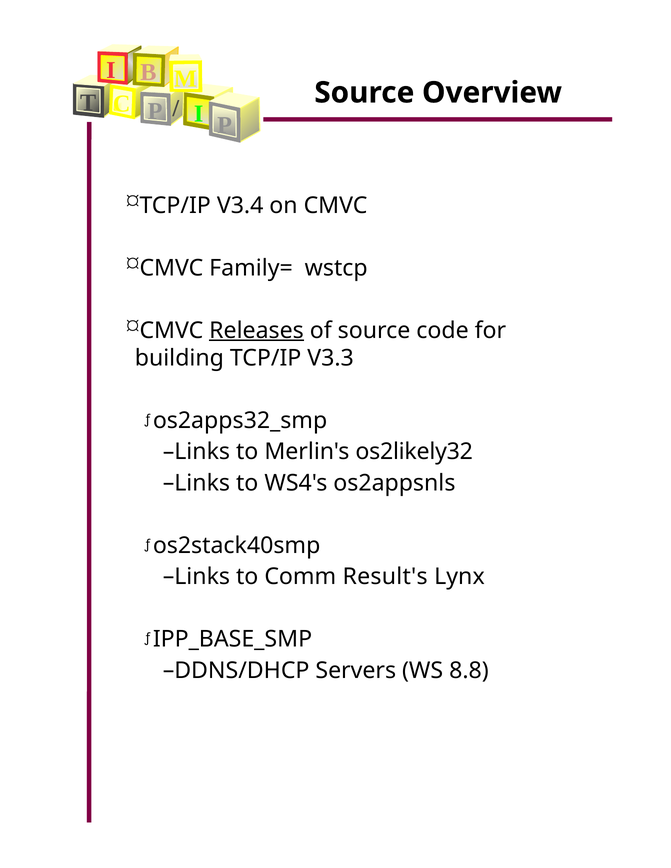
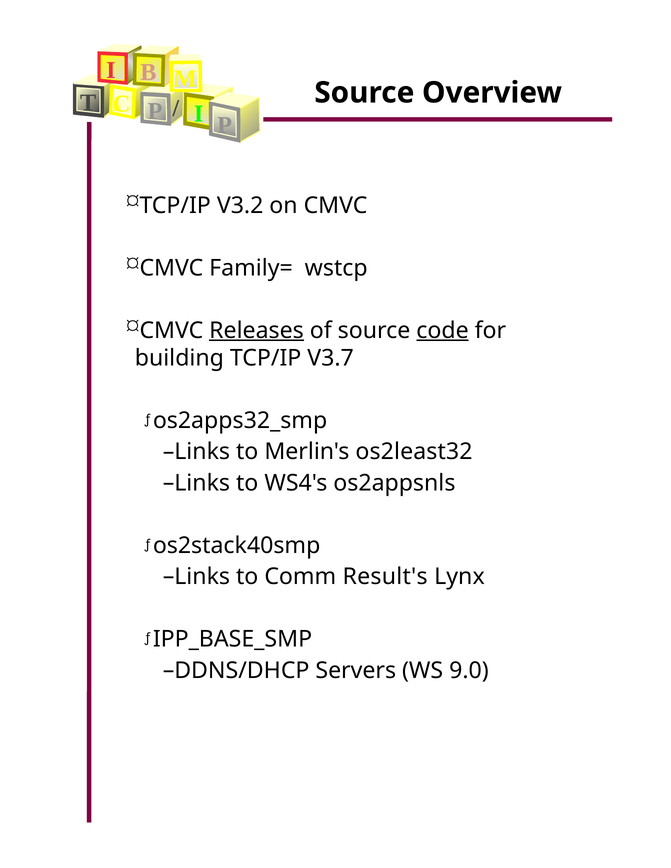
V3.4: V3.4 -> V3.2
code underline: none -> present
V3.3: V3.3 -> V3.7
os2likely32: os2likely32 -> os2least32
8.8: 8.8 -> 9.0
